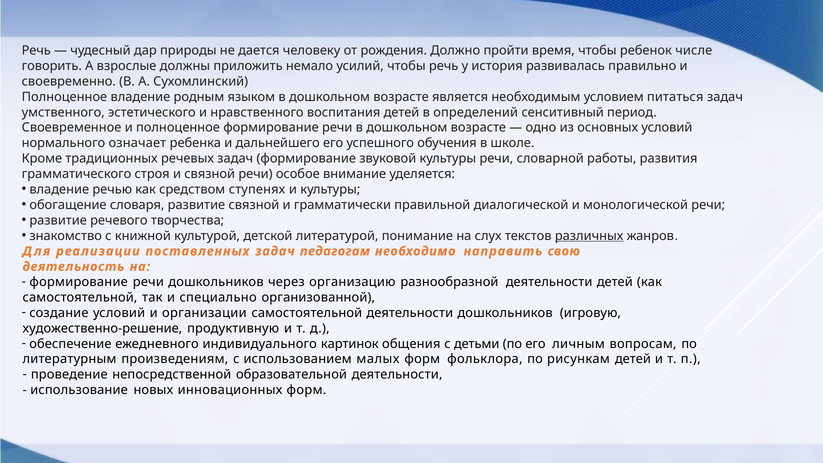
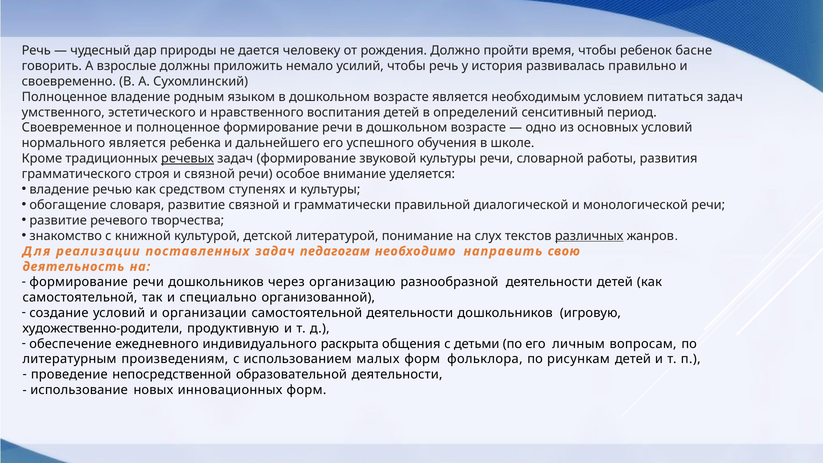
числе: числе -> басне
нормального означает: означает -> является
речевых underline: none -> present
художественно-решение: художественно-решение -> художественно-родители
картинок: картинок -> раскрыта
